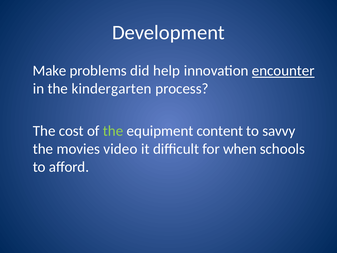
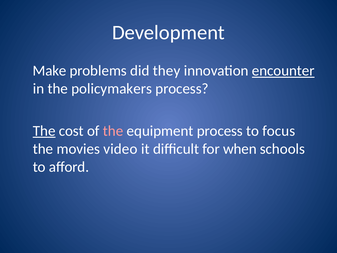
help: help -> they
kindergarten: kindergarten -> policymakers
The at (44, 131) underline: none -> present
the at (113, 131) colour: light green -> pink
equipment content: content -> process
savvy: savvy -> focus
